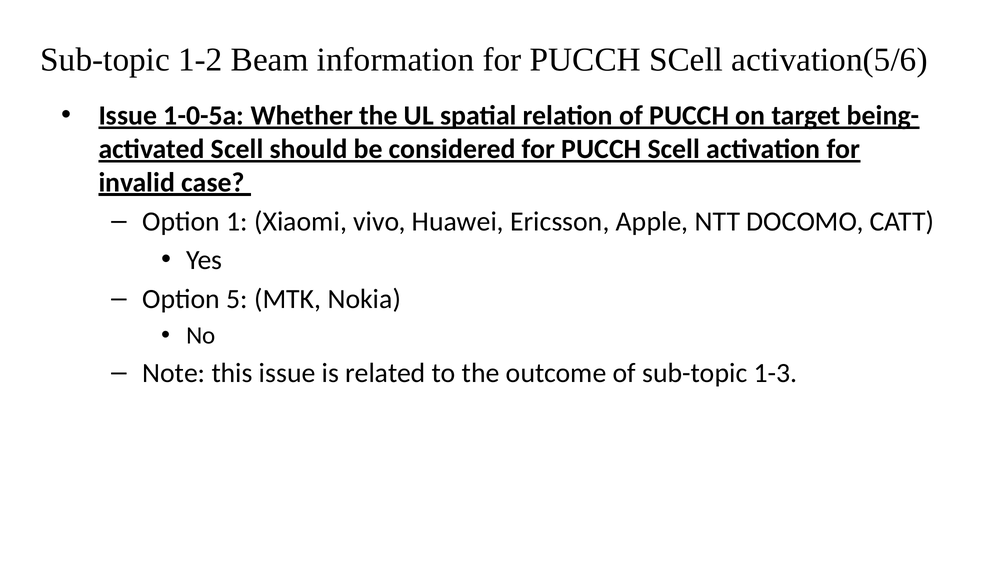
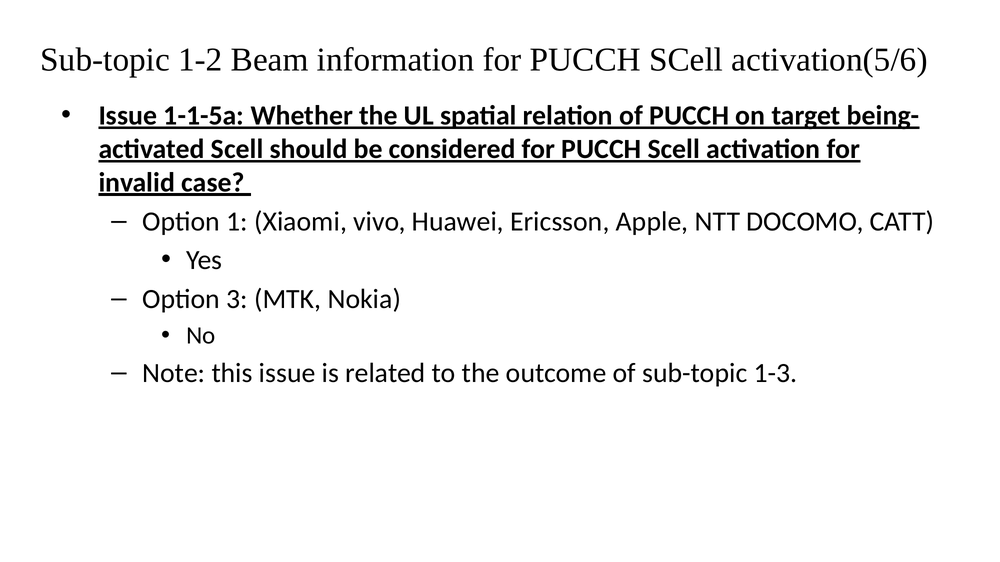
1-0-5a: 1-0-5a -> 1-1-5a
5: 5 -> 3
